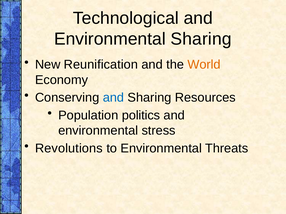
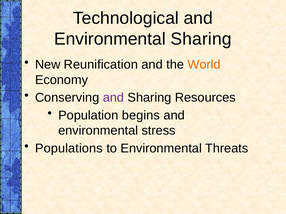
and at (113, 98) colour: blue -> purple
politics: politics -> begins
Revolutions: Revolutions -> Populations
